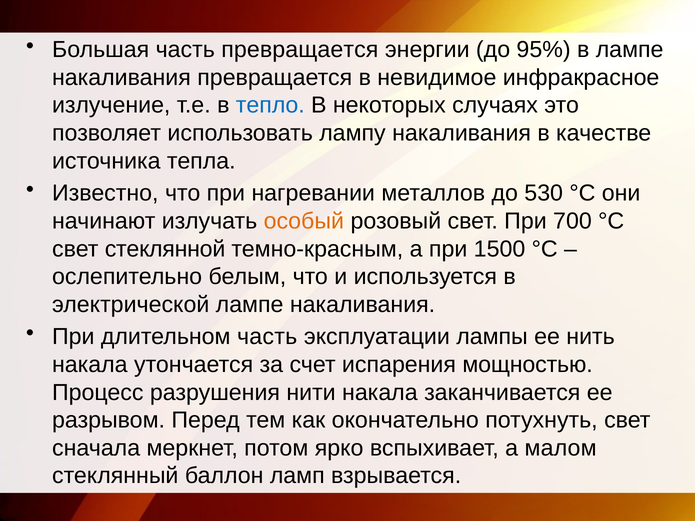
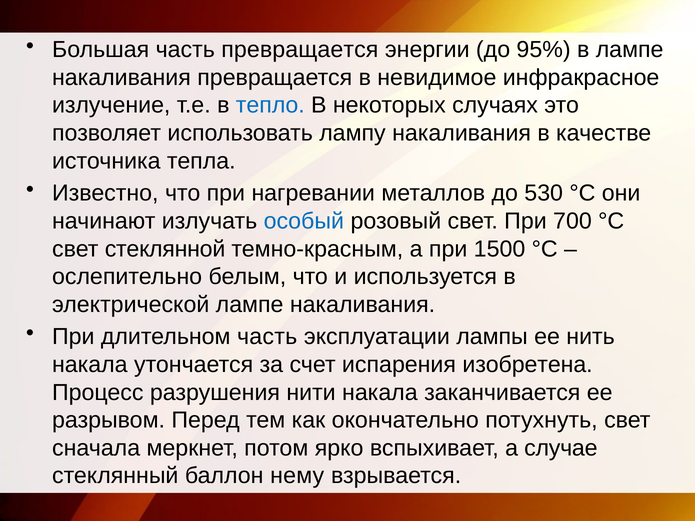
особый colour: orange -> blue
мощностью: мощностью -> изобретена
малом: малом -> случае
ламп: ламп -> нему
